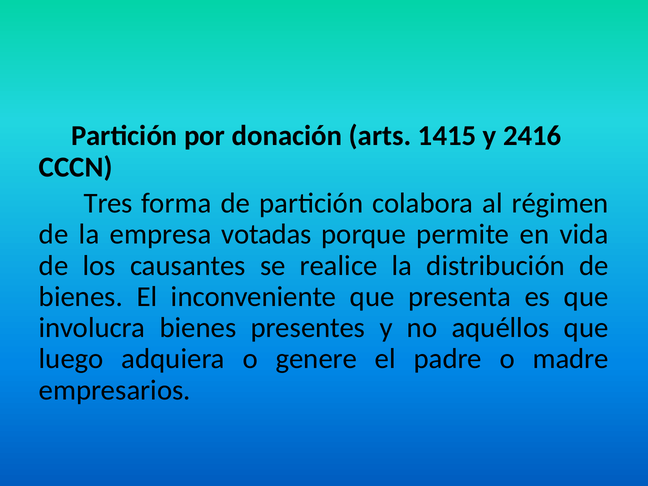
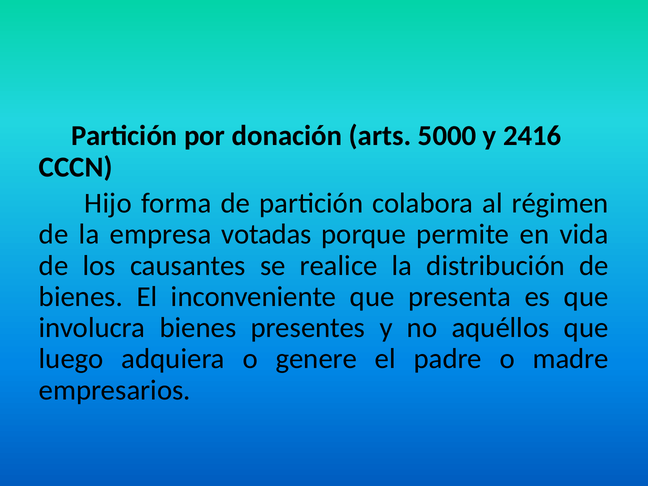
1415: 1415 -> 5000
Tres: Tres -> Hijo
